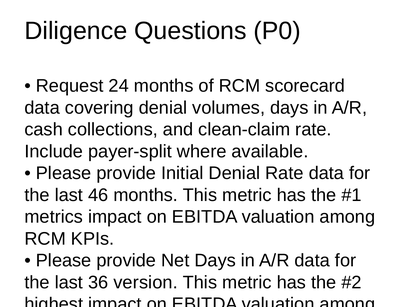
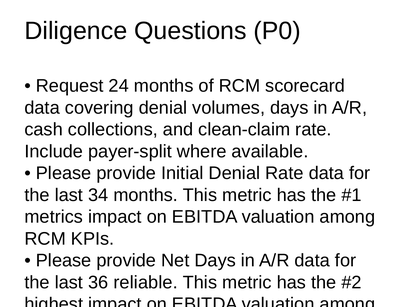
46: 46 -> 34
version: version -> reliable
